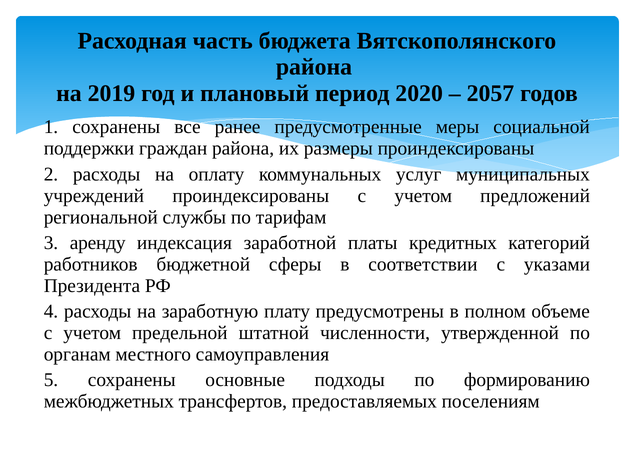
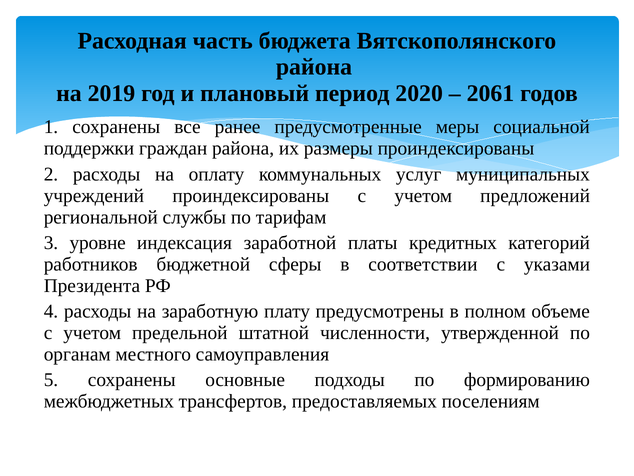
2057: 2057 -> 2061
аренду: аренду -> уровне
